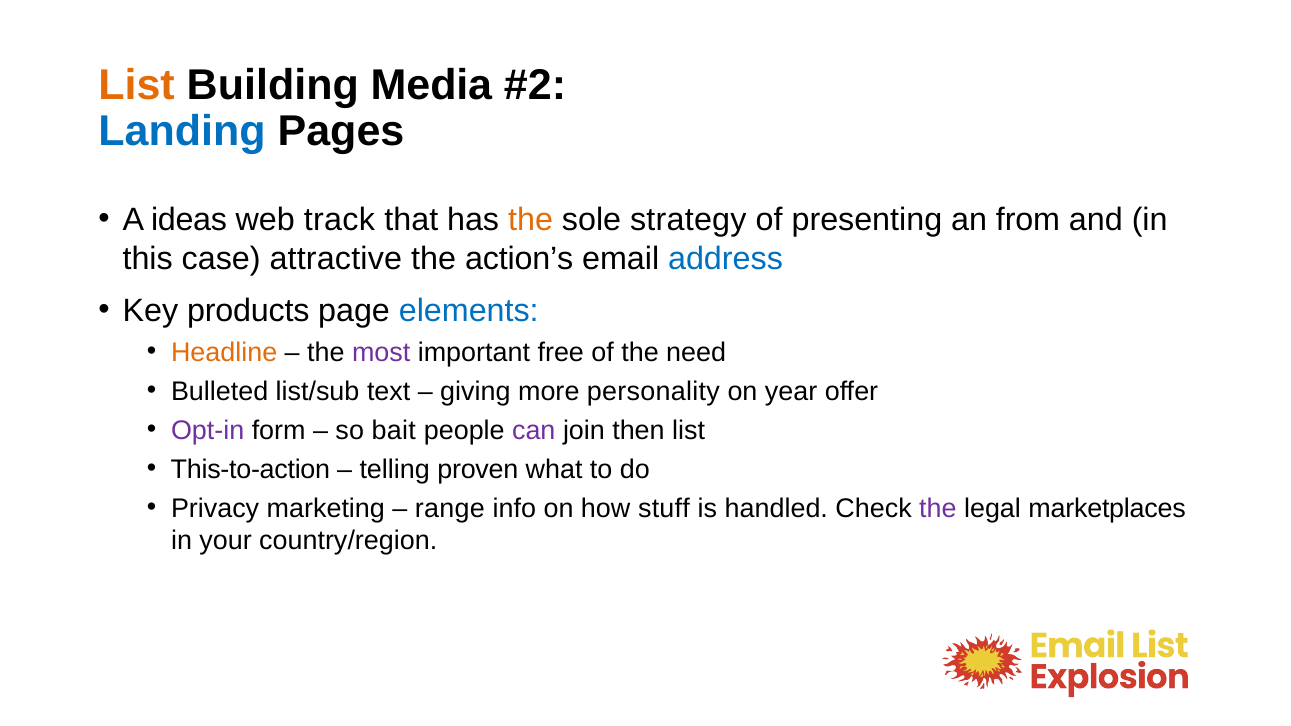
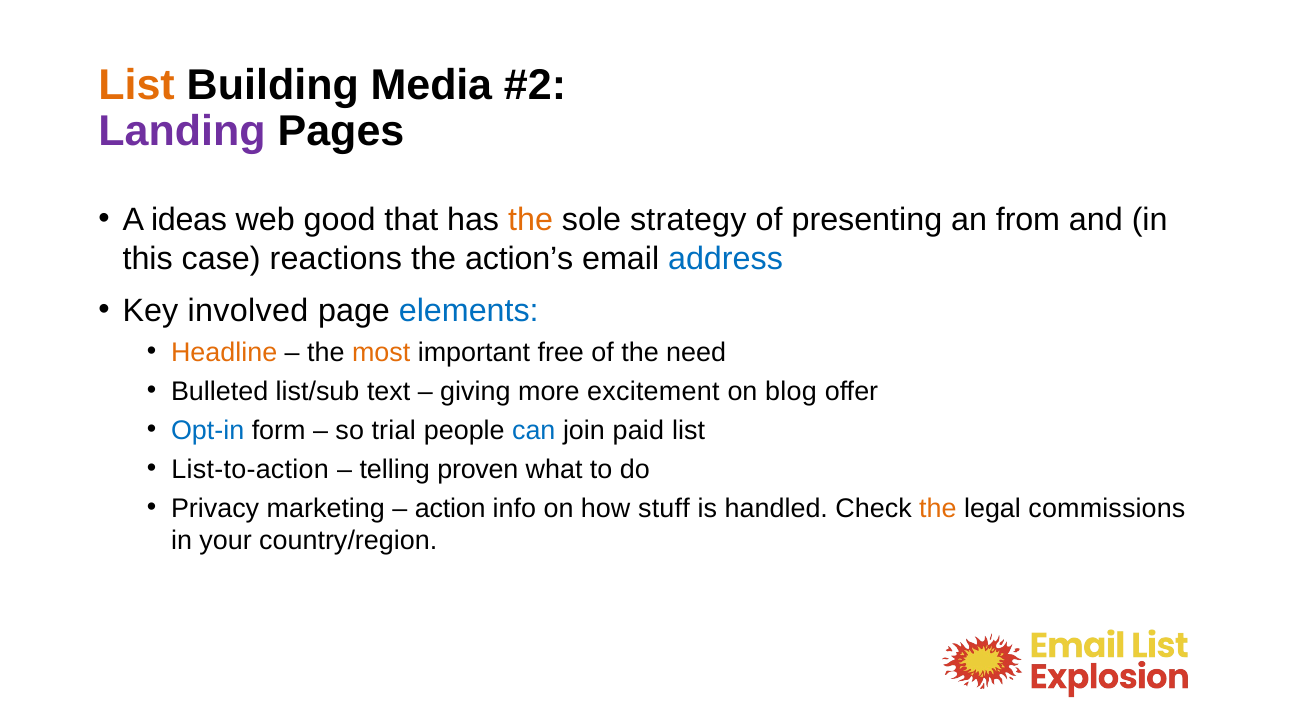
Landing colour: blue -> purple
track: track -> good
attractive: attractive -> reactions
products: products -> involved
most colour: purple -> orange
personality: personality -> excitement
year: year -> blog
Opt-in colour: purple -> blue
bait: bait -> trial
can colour: purple -> blue
then: then -> paid
This-to-action: This-to-action -> List-to-action
range: range -> action
the at (938, 509) colour: purple -> orange
marketplaces: marketplaces -> commissions
